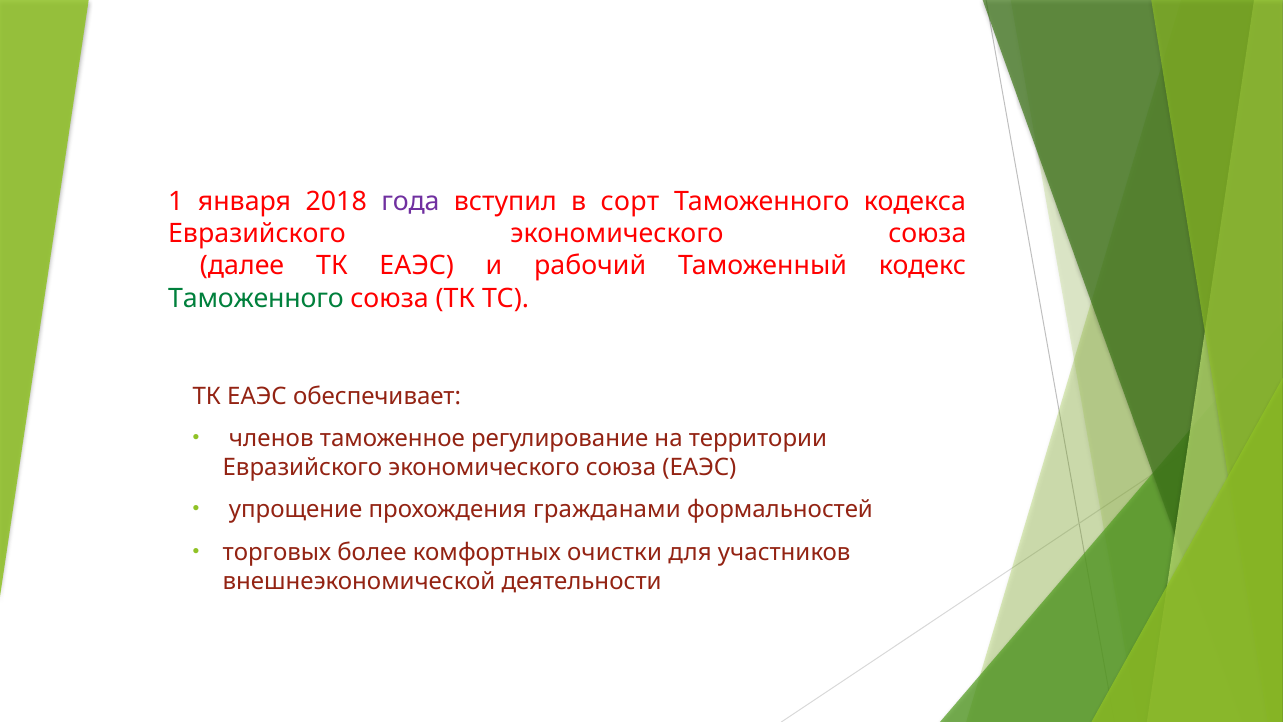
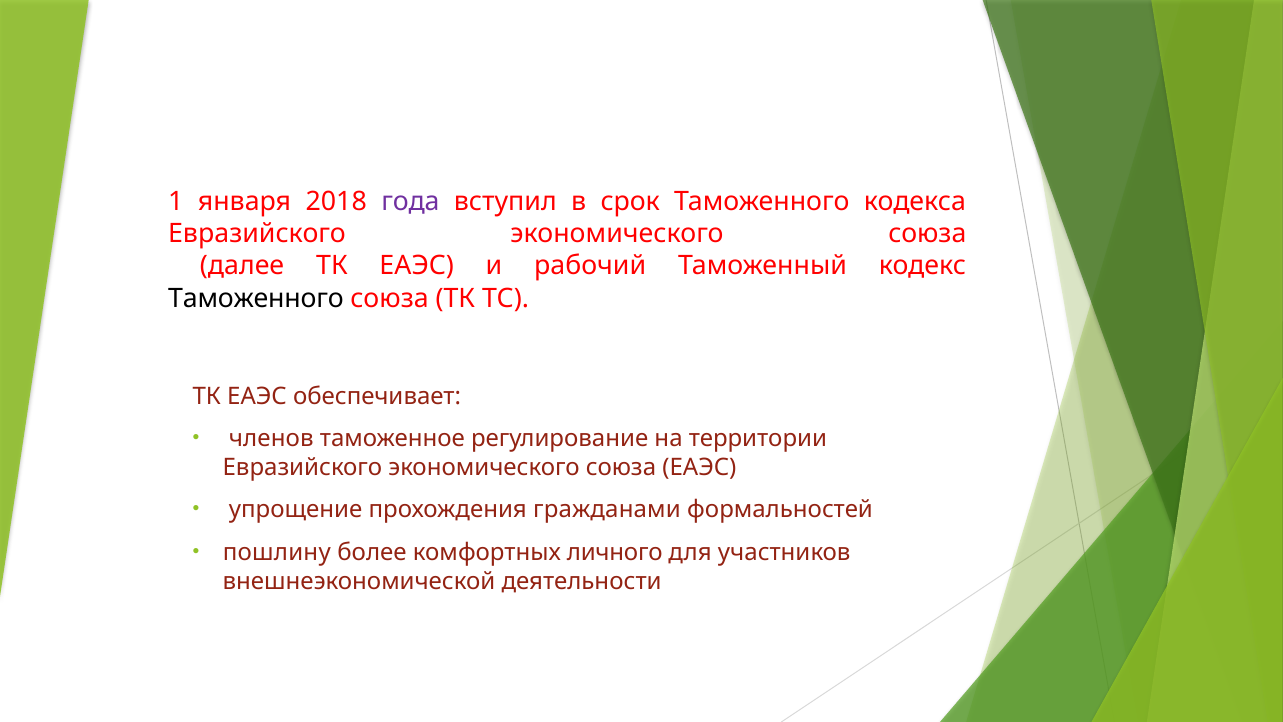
сорт: сорт -> срок
Таможенного at (256, 298) colour: green -> black
торговых: торговых -> пошлину
очистки: очистки -> личного
